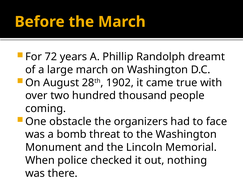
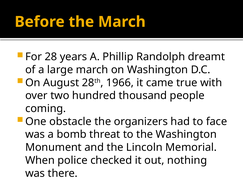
72: 72 -> 28
1902: 1902 -> 1966
